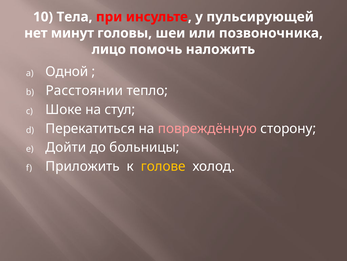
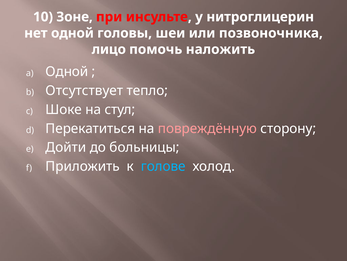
Тела: Тела -> Зоне
пульсирующей: пульсирующей -> нитроглицерин
нет минут: минут -> одной
Расстоянии: Расстоянии -> Отсутствует
голове colour: yellow -> light blue
